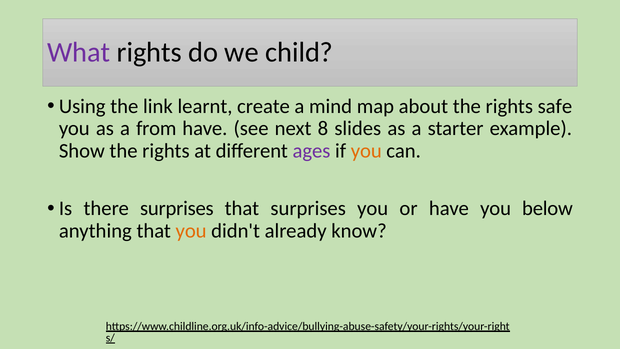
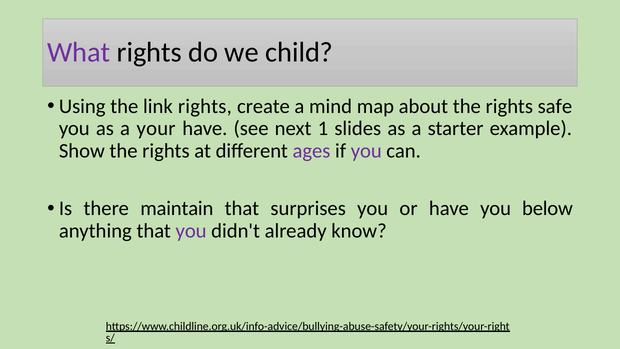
link learnt: learnt -> rights
from: from -> your
8: 8 -> 1
you at (366, 151) colour: orange -> purple
there surprises: surprises -> maintain
you at (191, 231) colour: orange -> purple
